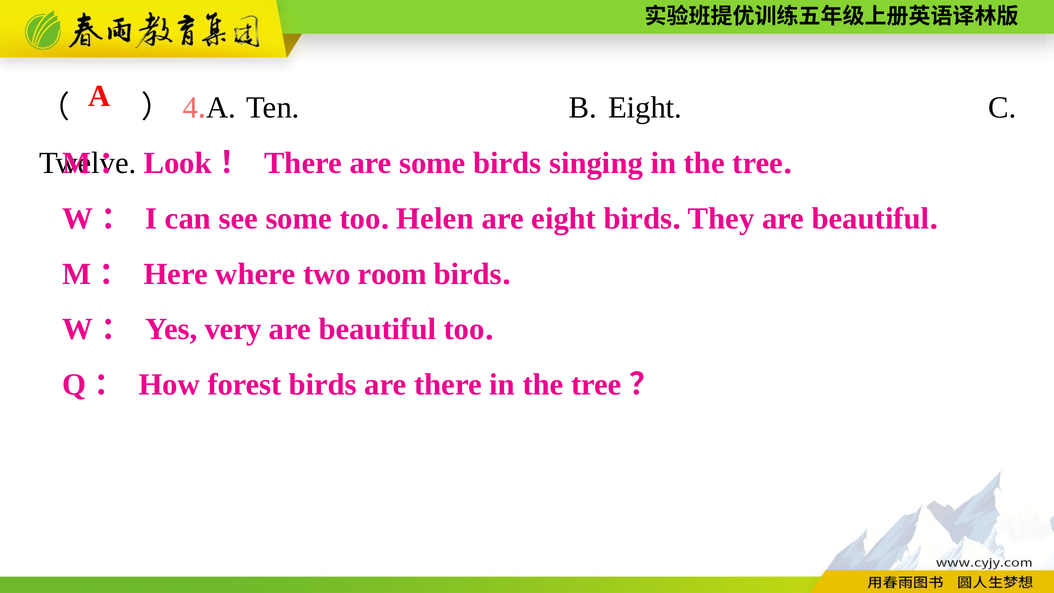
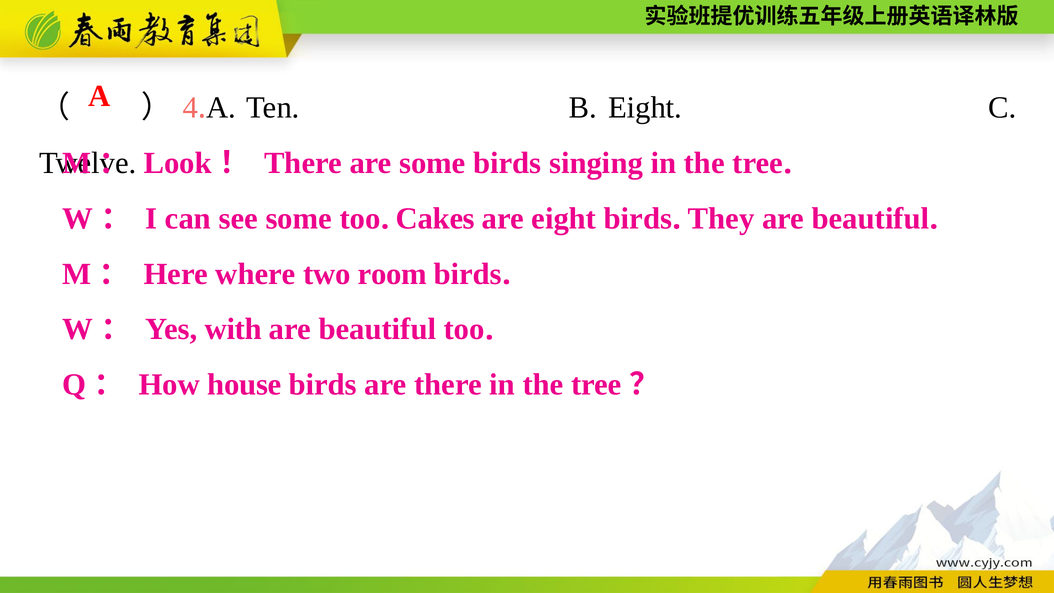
Helen: Helen -> Cakes
very: very -> with
forest: forest -> house
